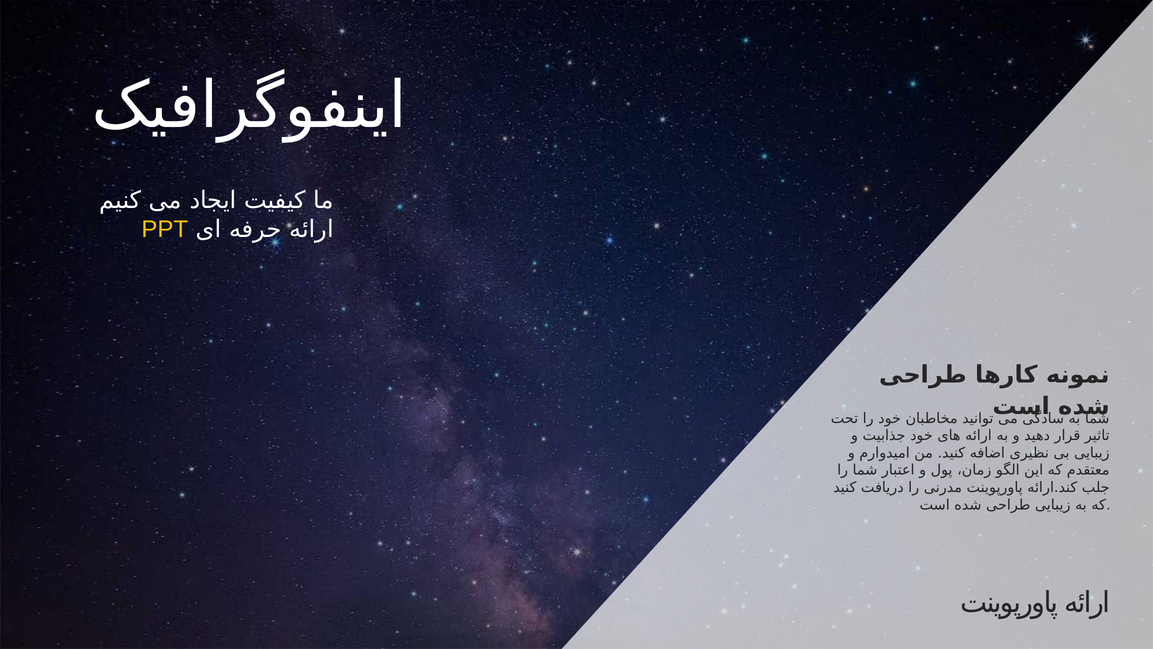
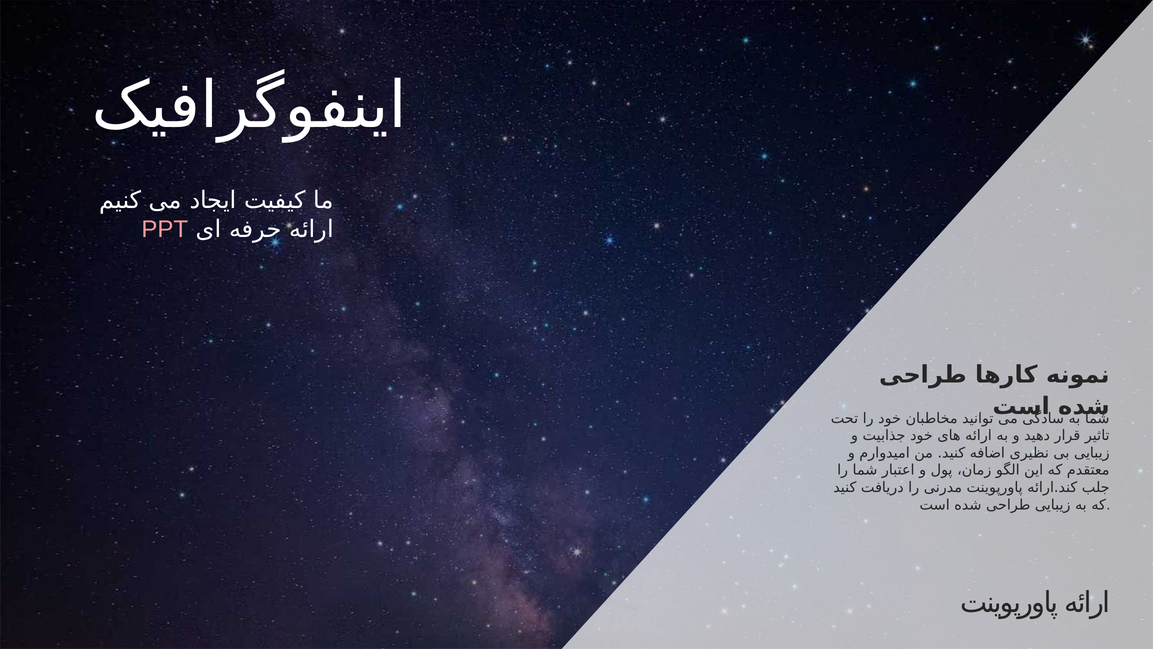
PPT colour: yellow -> pink
